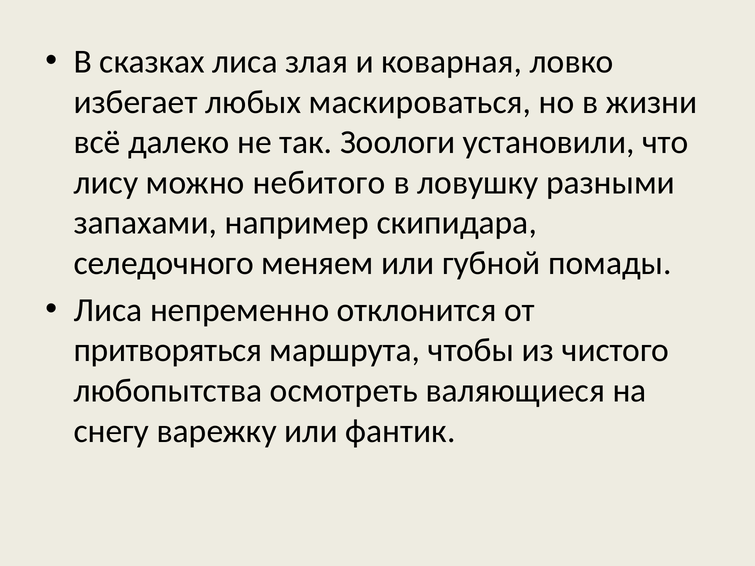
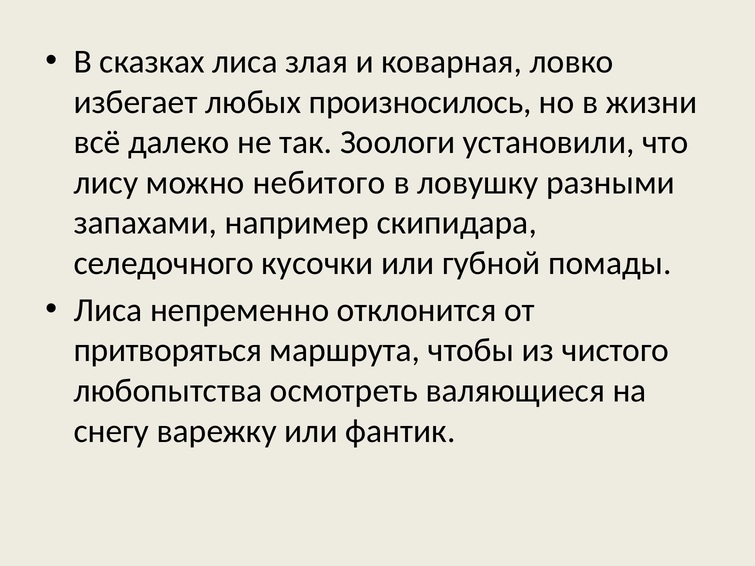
маскироваться: маскироваться -> произносилось
меняем: меняем -> кусочки
